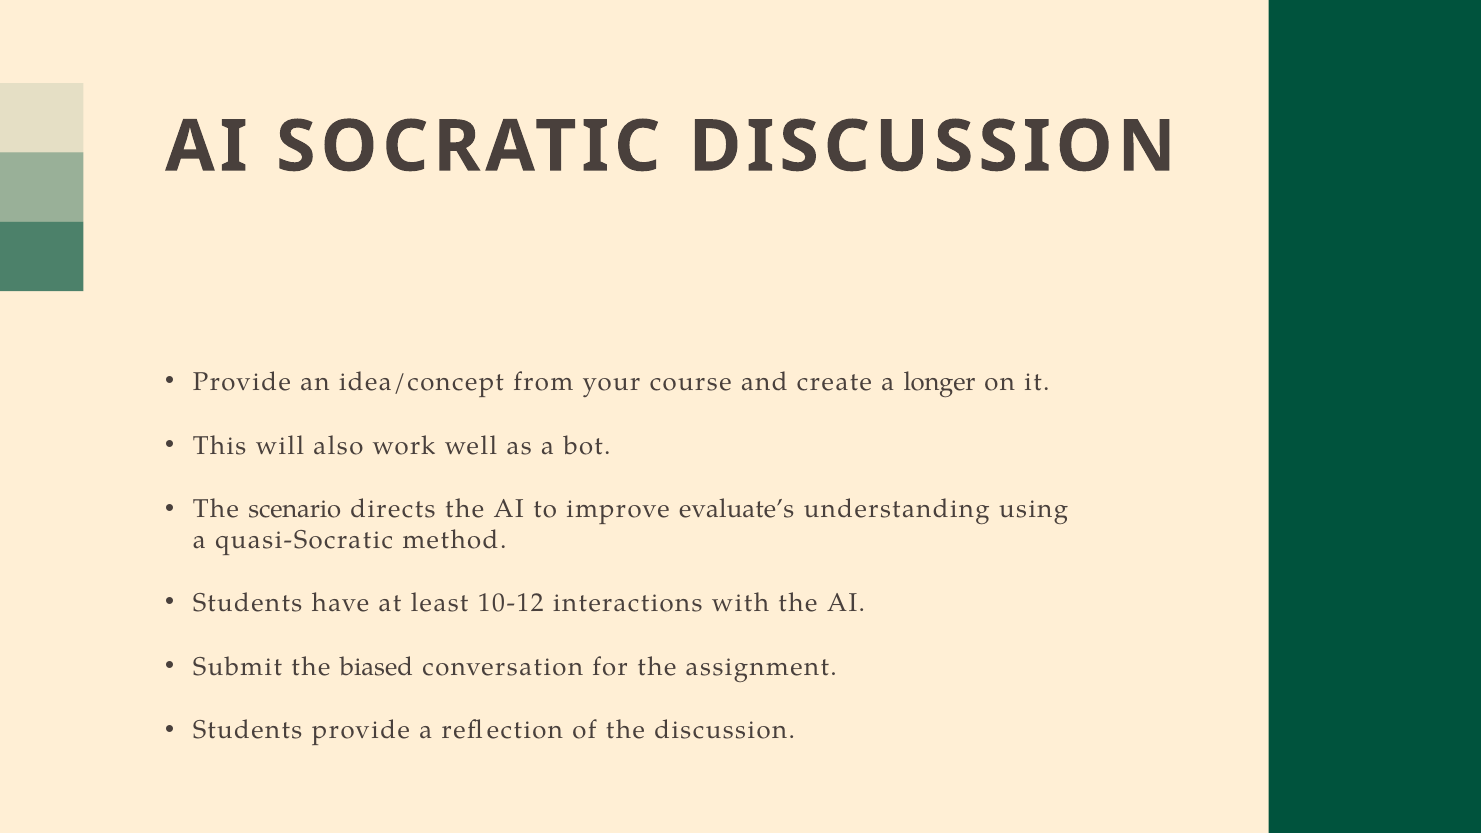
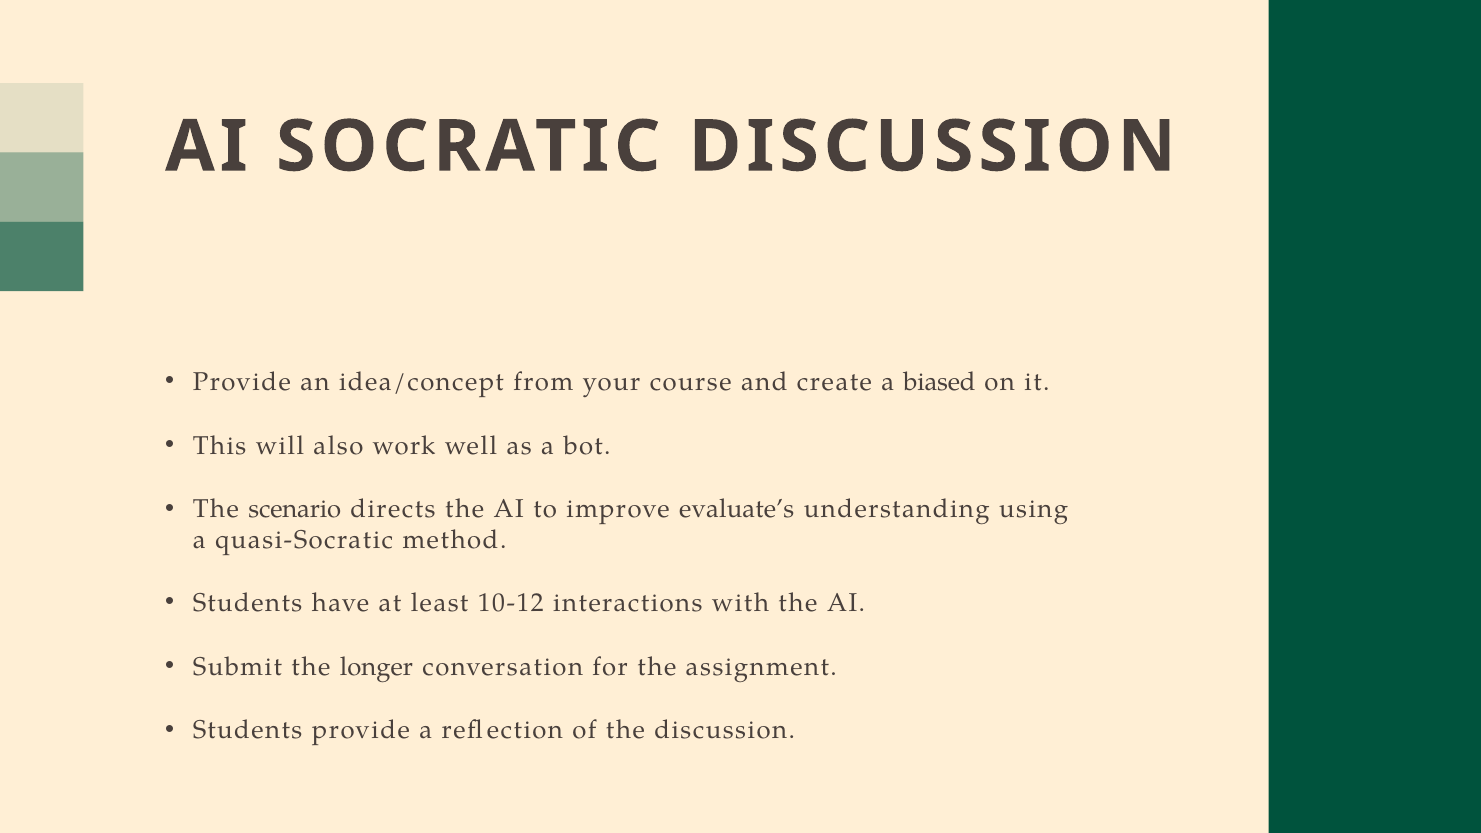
longer: longer -> biased
biased: biased -> longer
